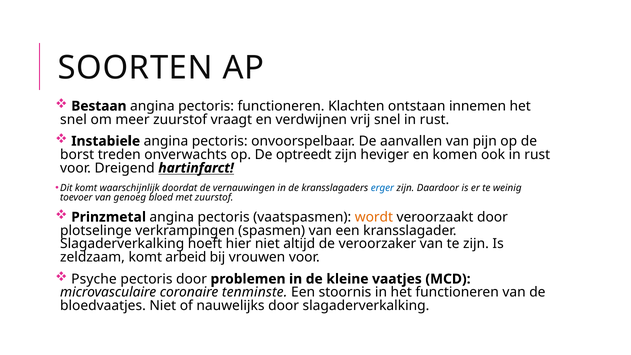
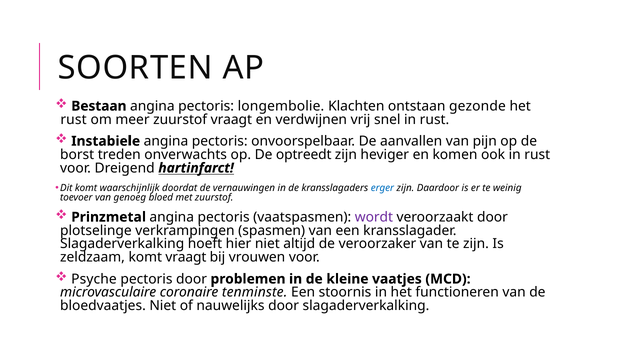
pectoris functioneren: functioneren -> longembolie
innemen: innemen -> gezonde
snel at (74, 119): snel -> rust
wordt colour: orange -> purple
komt arbeid: arbeid -> vraagt
